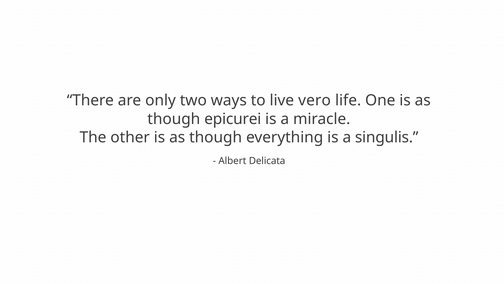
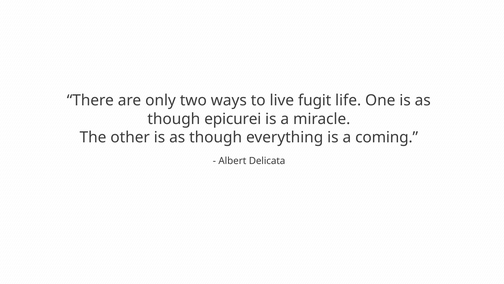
vero: vero -> fugit
singulis: singulis -> coming
